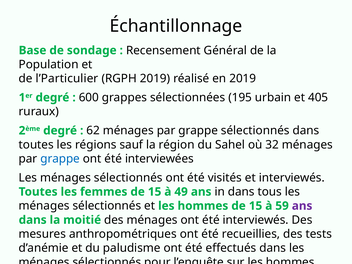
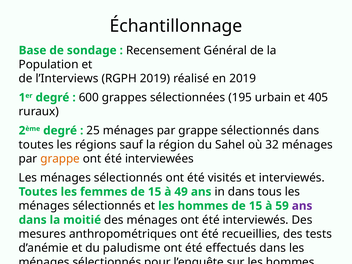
l’Particulier: l’Particulier -> l’Interviews
62: 62 -> 25
grappe at (60, 159) colour: blue -> orange
